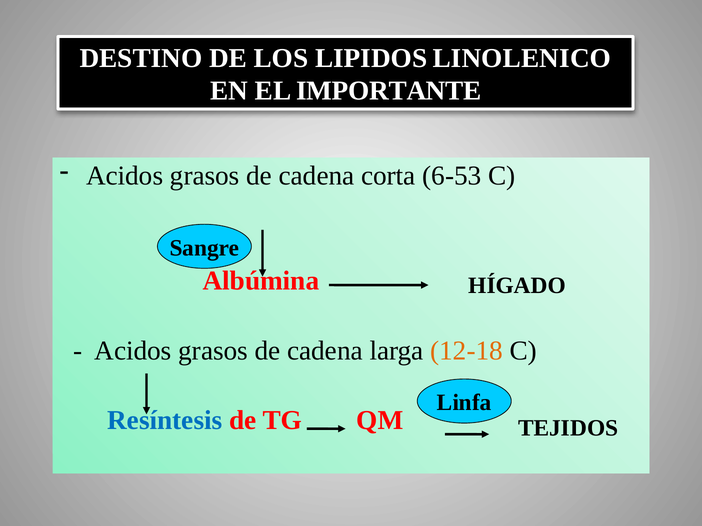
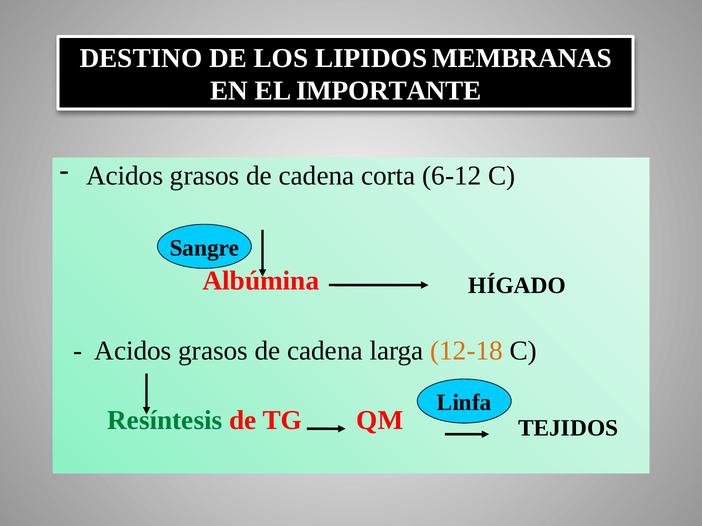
LINOLENICO: LINOLENICO -> MEMBRANAS
6-53: 6-53 -> 6-12
Resíntesis colour: blue -> green
